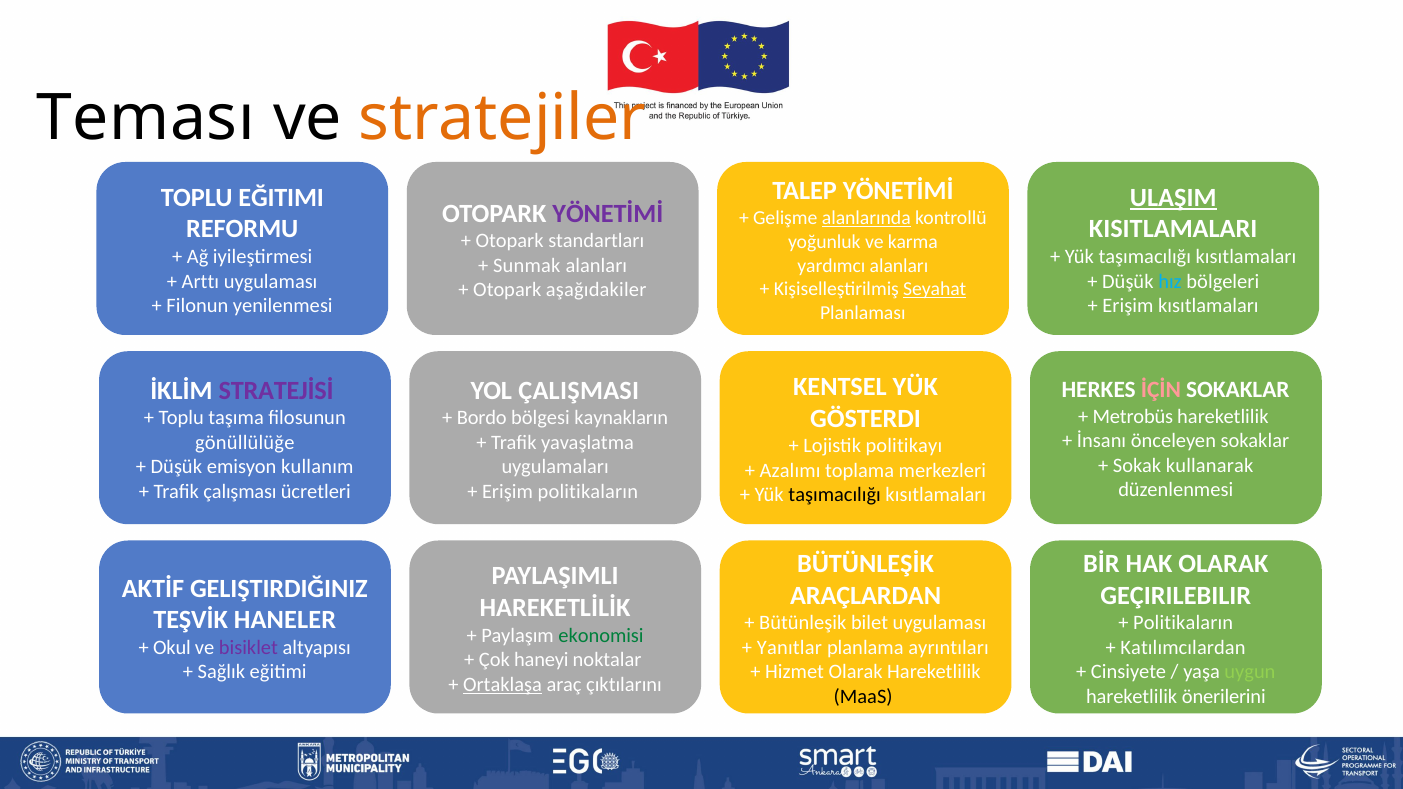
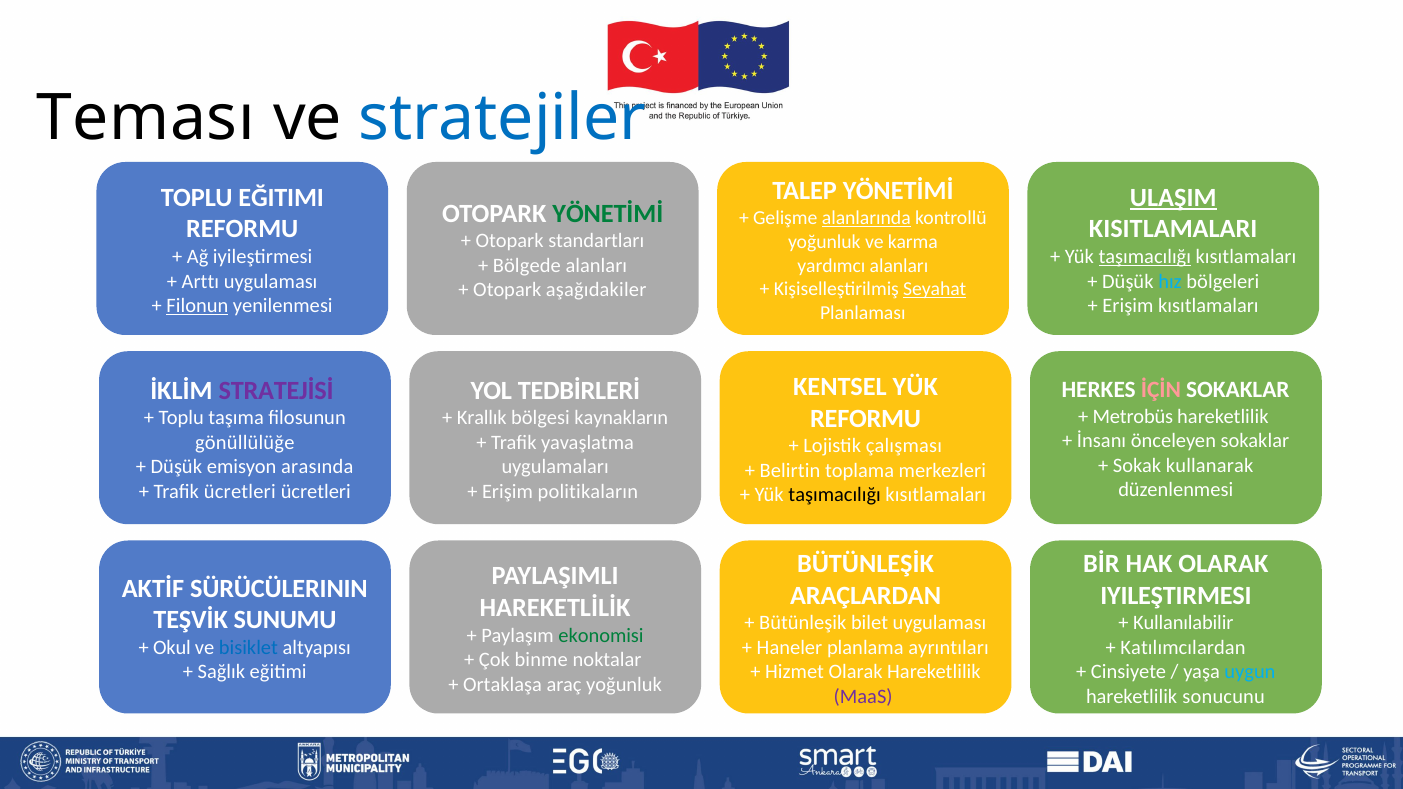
stratejiler colour: orange -> blue
YÖNETİMİ at (608, 213) colour: purple -> green
taşımacılığı at (1145, 257) underline: none -> present
Sunmak: Sunmak -> Bölgede
Filonun underline: none -> present
ÇALIŞMASI: ÇALIŞMASI -> TEDBİRLERİ
GÖSTERDI at (866, 419): GÖSTERDI -> REFORMU
Bordo: Bordo -> Krallık
politikayı: politikayı -> çalışması
kullanım: kullanım -> arasında
Azalımı: Azalımı -> Belirtin
Trafik çalışması: çalışması -> ücretleri
GELIŞTIRDIĞINIZ: GELIŞTIRDIĞINIZ -> SÜRÜCÜLERININ
GEÇIRILEBILIR at (1176, 596): GEÇIRILEBILIR -> IYILEŞTIRMESI
HANELER: HANELER -> SUNUMU
Politikaların at (1183, 623): Politikaların -> Kullanılabilir
bisiklet colour: purple -> blue
Yanıtlar: Yanıtlar -> Haneler
haneyi: haneyi -> binme
uygun colour: light green -> light blue
Ortaklaşa underline: present -> none
araç çıktılarını: çıktılarını -> yoğunluk
MaaS colour: black -> purple
önerilerini: önerilerini -> sonucunu
